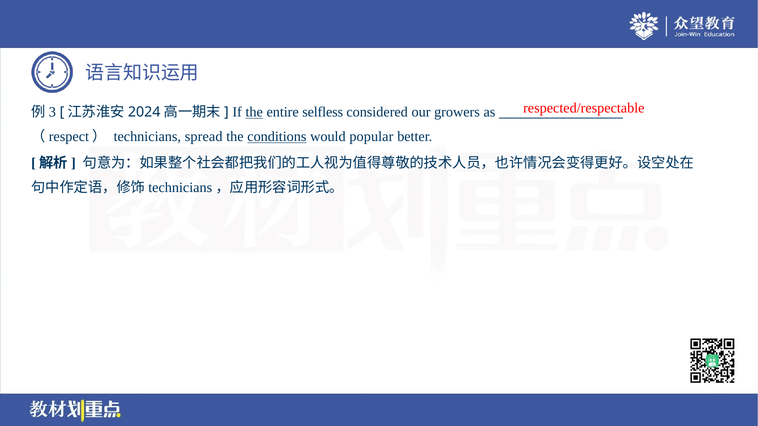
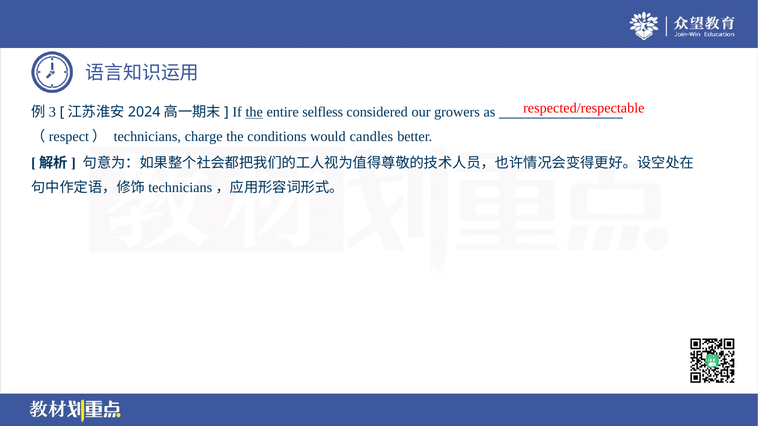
spread: spread -> charge
conditions underline: present -> none
popular: popular -> candles
